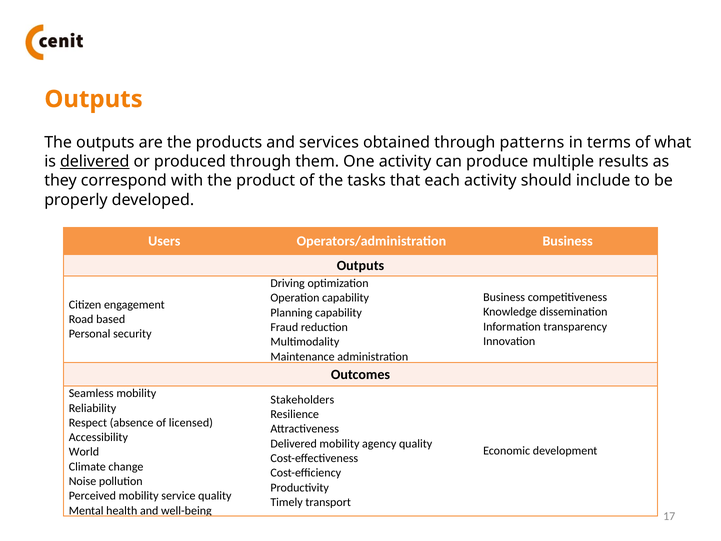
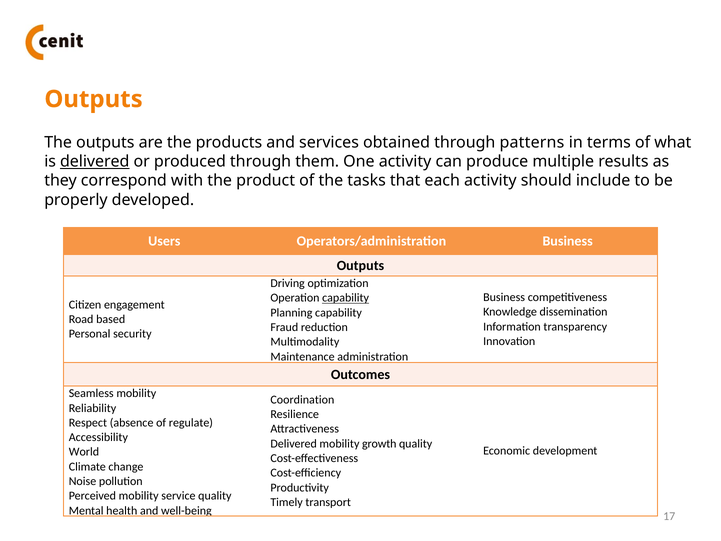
capability at (346, 298) underline: none -> present
Stakeholders: Stakeholders -> Coordination
licensed: licensed -> regulate
agency: agency -> growth
